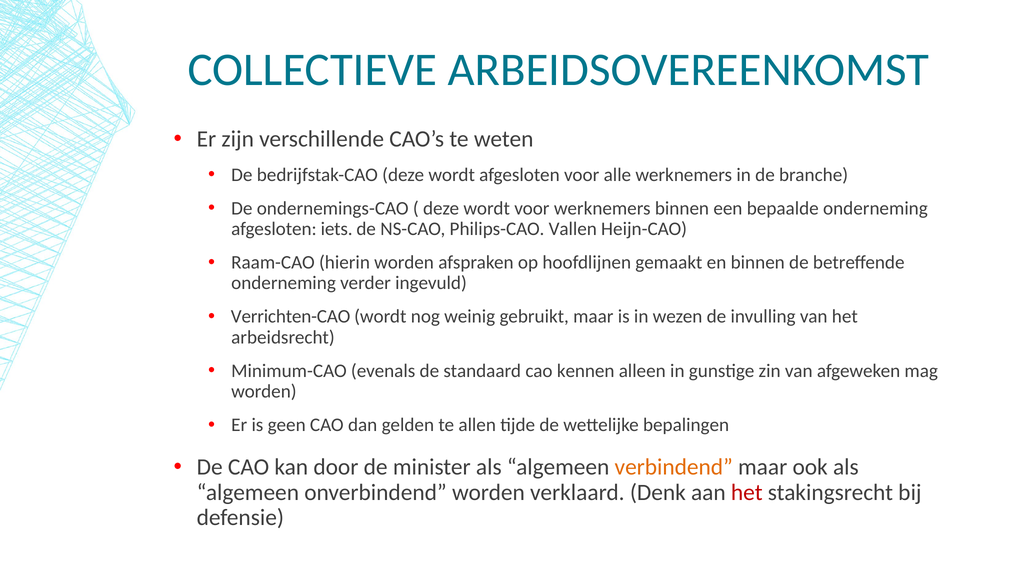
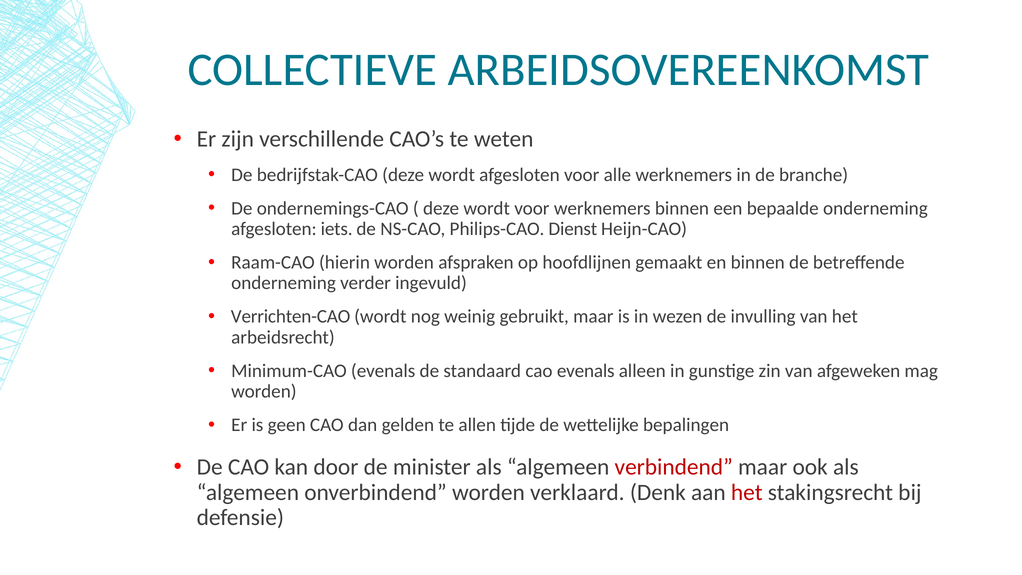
Vallen: Vallen -> Dienst
cao kennen: kennen -> evenals
verbindend colour: orange -> red
